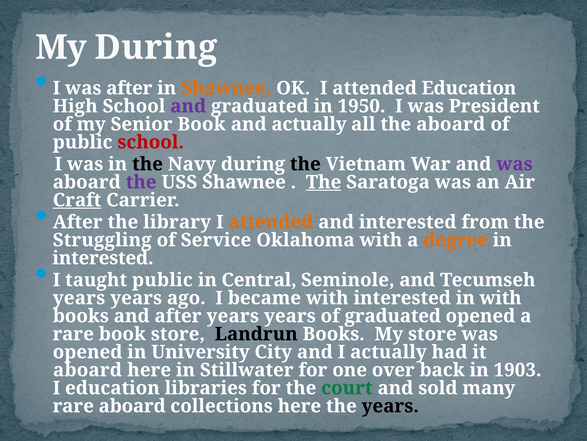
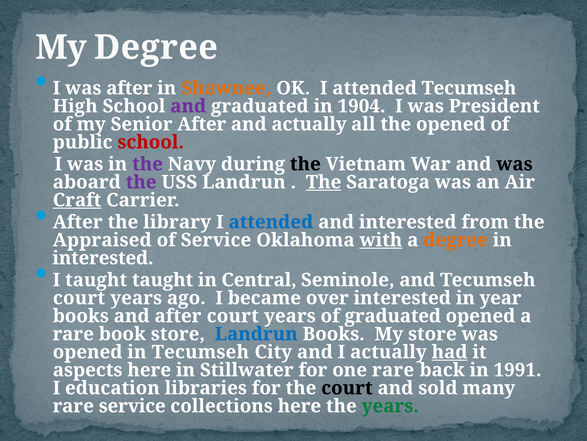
My During: During -> Degree
attended Education: Education -> Tecumseh
1950: 1950 -> 1904
Senior Book: Book -> After
the aboard: aboard -> opened
the at (148, 164) colour: black -> purple
was at (515, 164) colour: purple -> black
USS Shawnee: Shawnee -> Landrun
attended at (271, 222) colour: orange -> blue
Struggling: Struggling -> Appraised
with at (381, 240) underline: none -> present
taught public: public -> taught
years at (79, 298): years -> court
became with: with -> over
in with: with -> year
after years: years -> court
Landrun at (256, 334) colour: black -> blue
in University: University -> Tecumseh
had underline: none -> present
aboard at (87, 369): aboard -> aspects
one over: over -> rare
1903: 1903 -> 1991
court at (347, 387) colour: green -> black
rare aboard: aboard -> service
years at (390, 405) colour: black -> green
